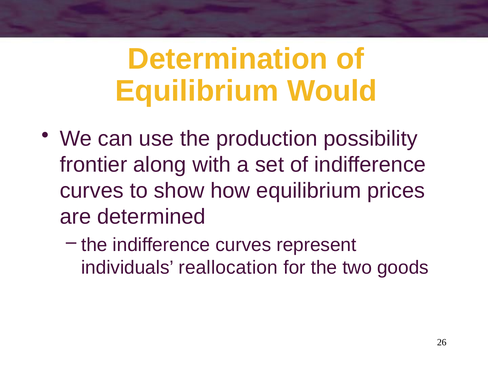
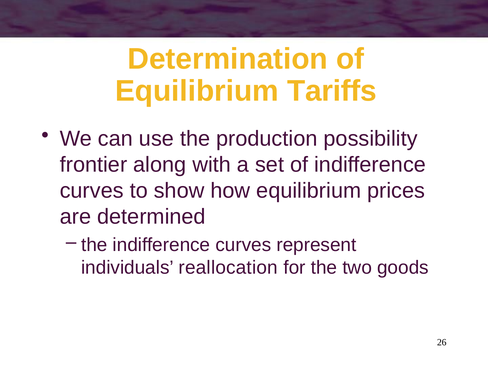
Would: Would -> Tariffs
